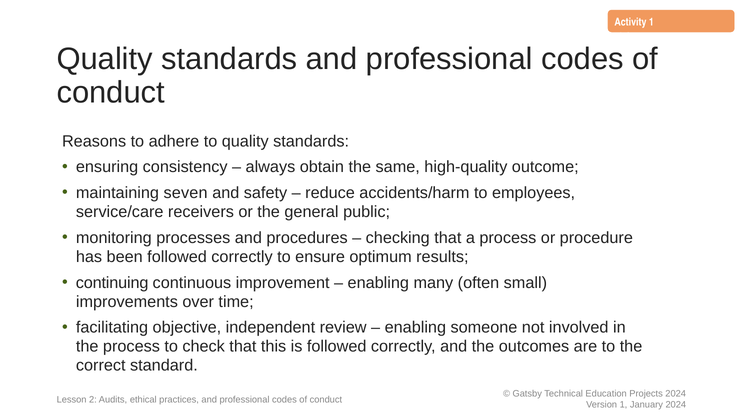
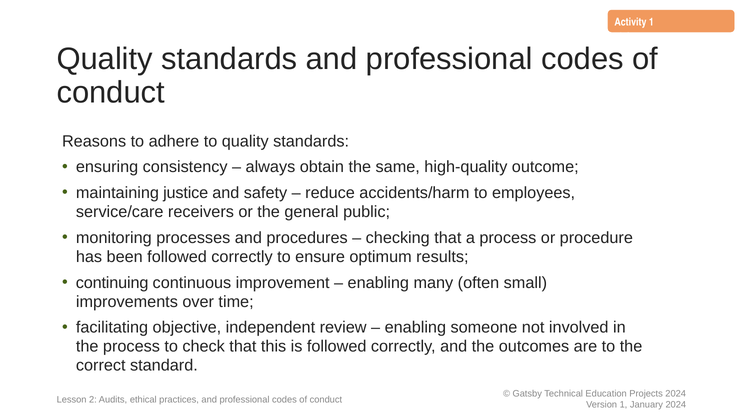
seven: seven -> justice
